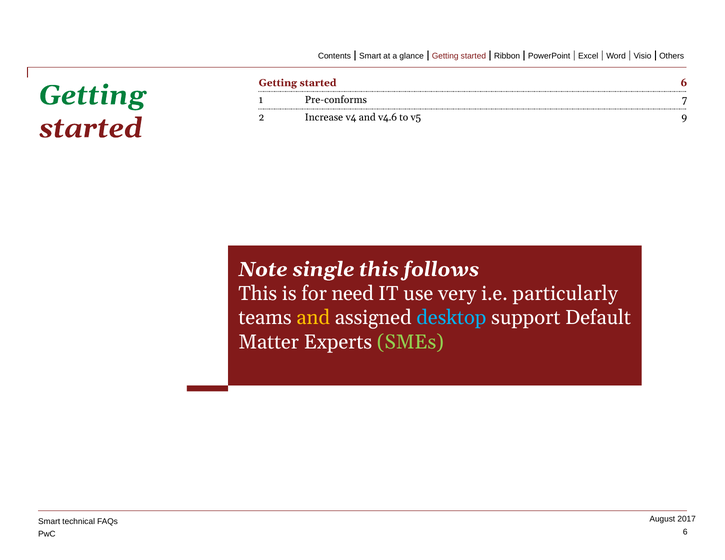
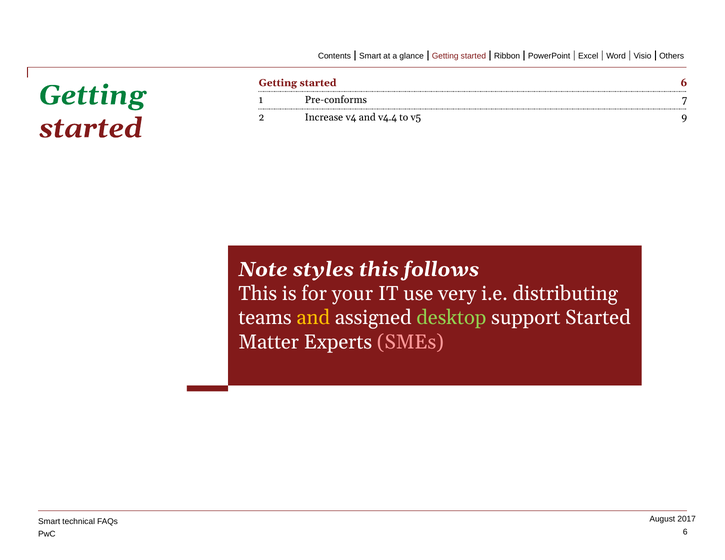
v4.6: v4.6 -> v4.4
single: single -> styles
need: need -> your
particularly: particularly -> distributing
desktop colour: light blue -> light green
support Default: Default -> Started
SMEs colour: light green -> pink
